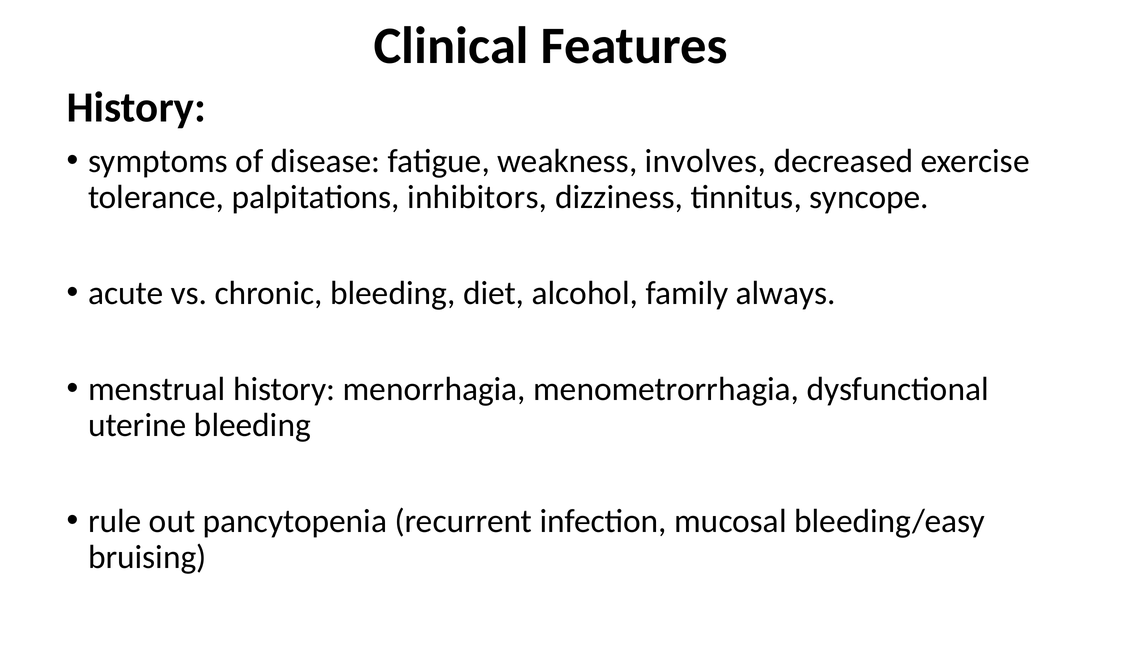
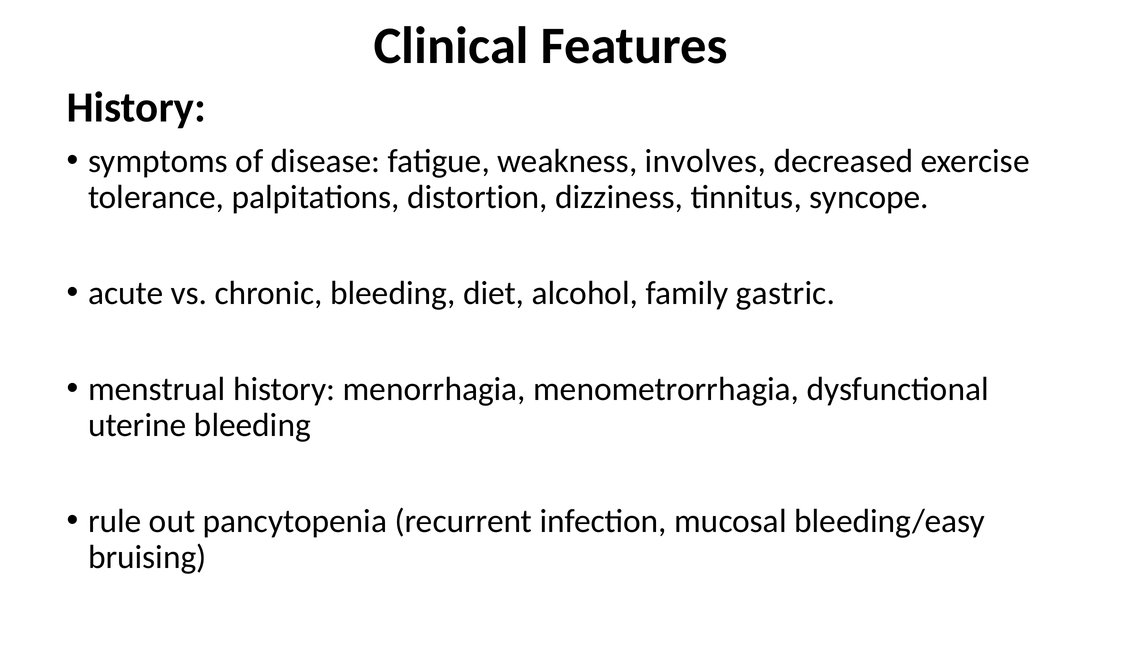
inhibitors: inhibitors -> distortion
always: always -> gastric
